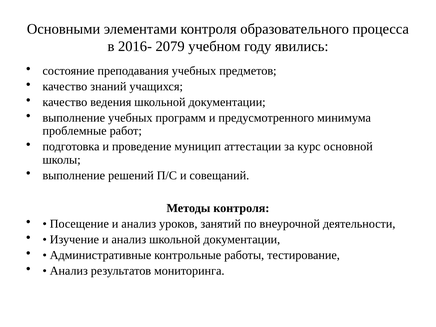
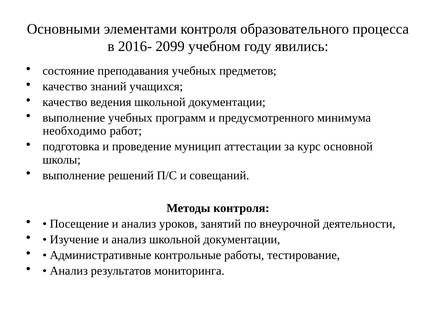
2079: 2079 -> 2099
проблемные: проблемные -> необходимо
